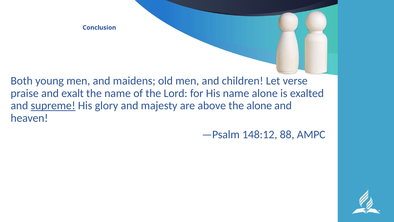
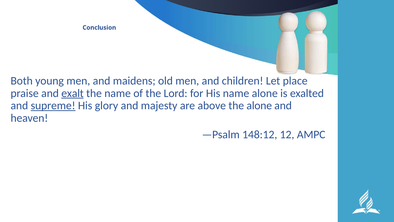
verse: verse -> place
exalt underline: none -> present
88: 88 -> 12
